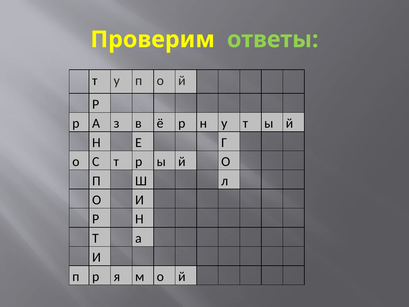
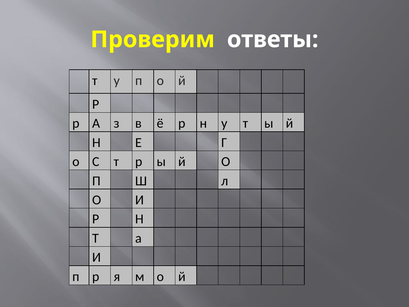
ответы colour: light green -> white
